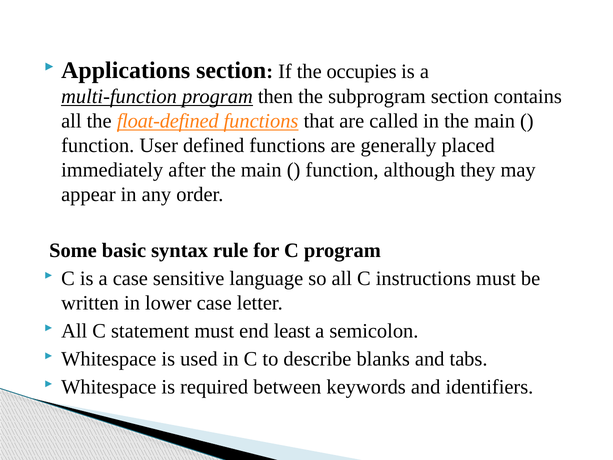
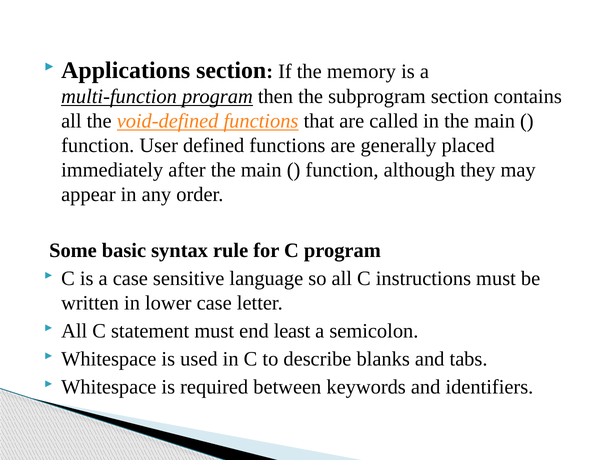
occupies: occupies -> memory
float-defined: float-defined -> void-defined
